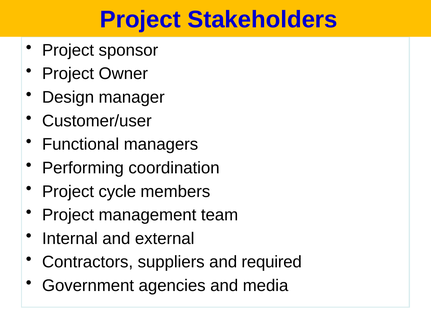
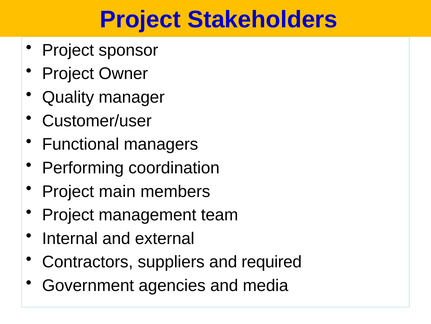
Design: Design -> Quality
cycle: cycle -> main
